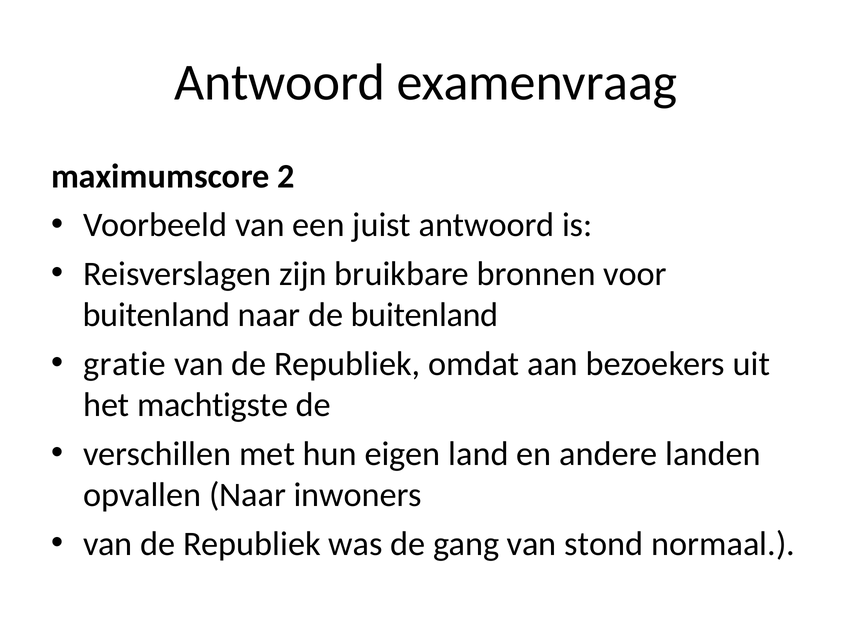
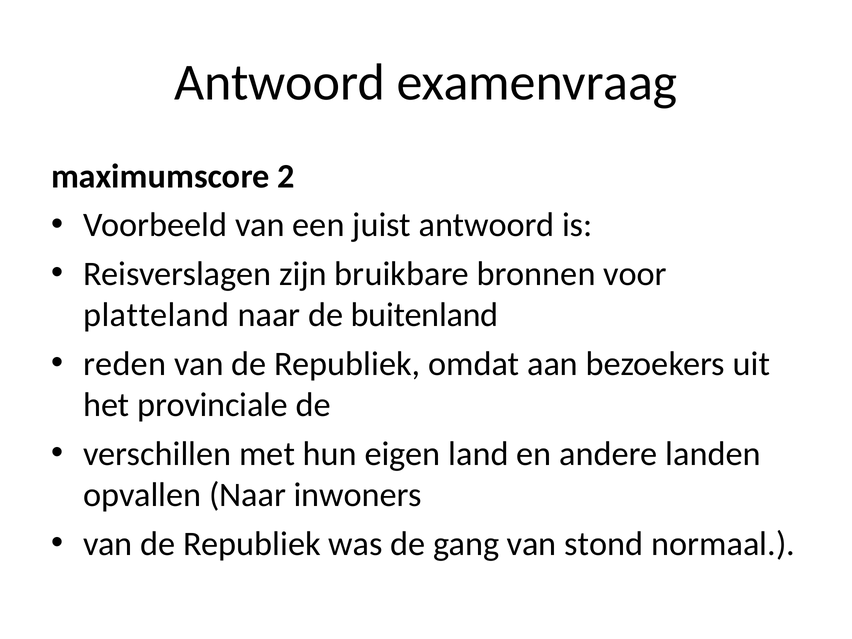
buitenland at (157, 315): buitenland -> platteland
gratie: gratie -> reden
machtigste: machtigste -> provinciale
